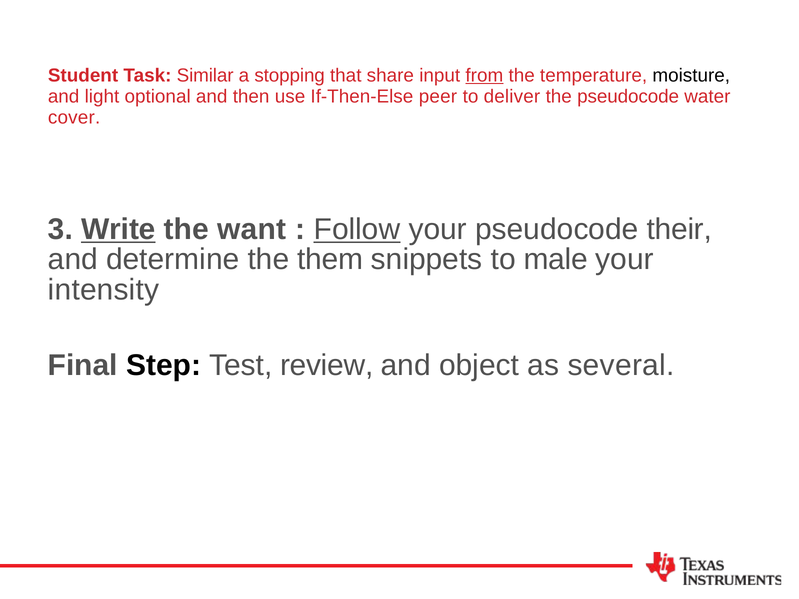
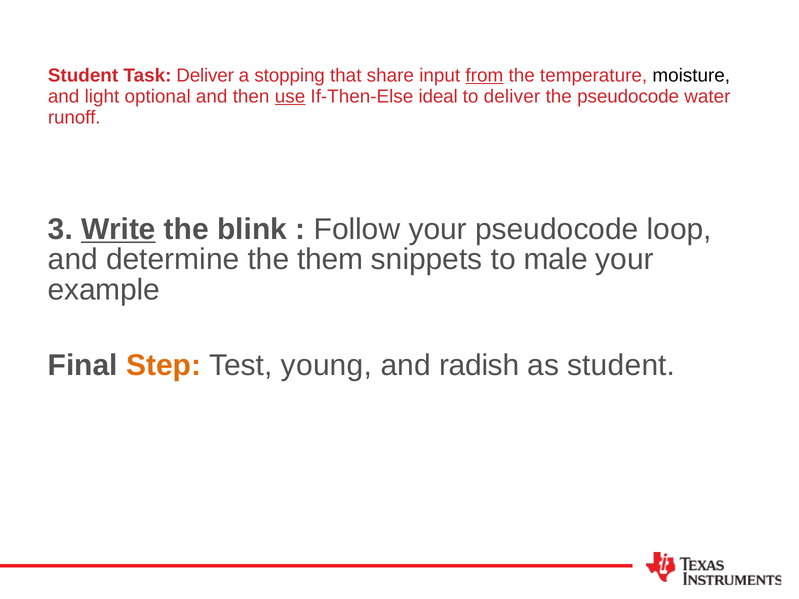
Task Similar: Similar -> Deliver
use underline: none -> present
peer: peer -> ideal
cover: cover -> runoff
want: want -> blink
Follow underline: present -> none
their: their -> loop
intensity: intensity -> example
Step colour: black -> orange
review: review -> young
object: object -> radish
as several: several -> student
